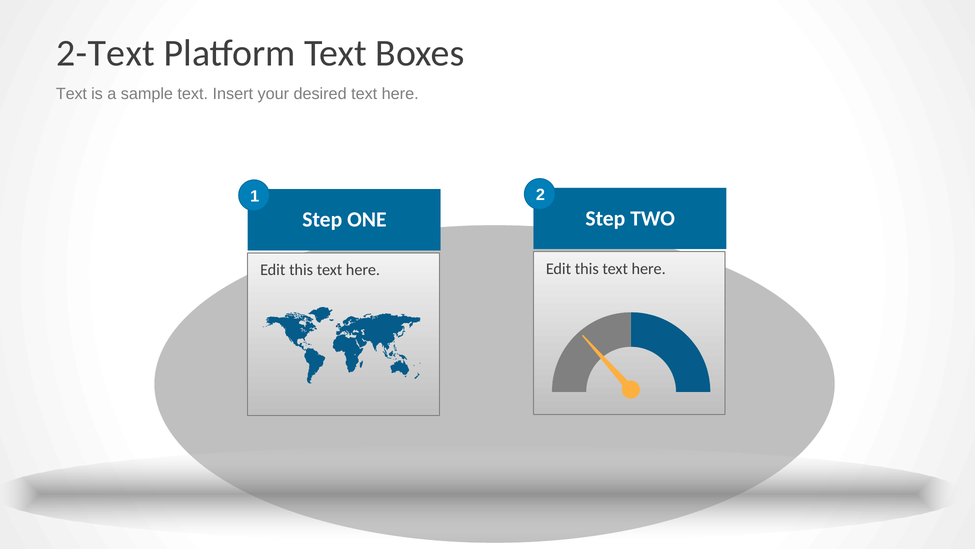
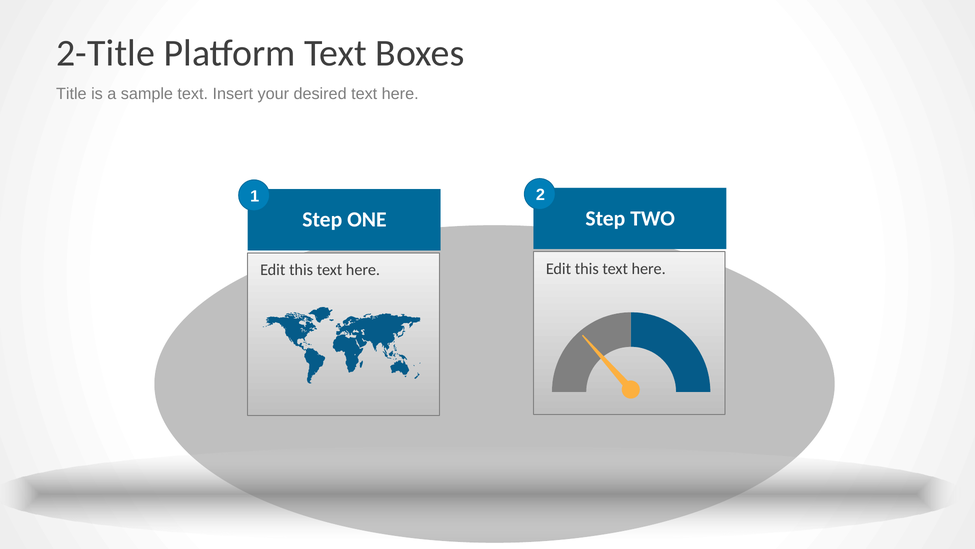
2-Text: 2-Text -> 2-Title
Text at (71, 94): Text -> Title
